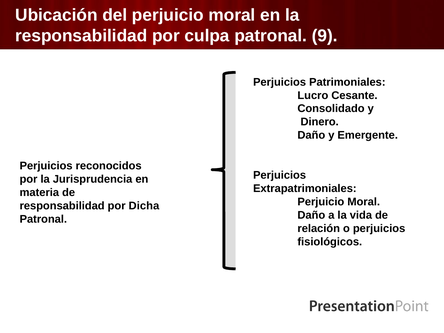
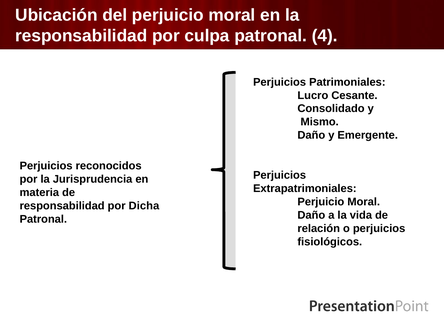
9: 9 -> 4
Dinero: Dinero -> Mismo
